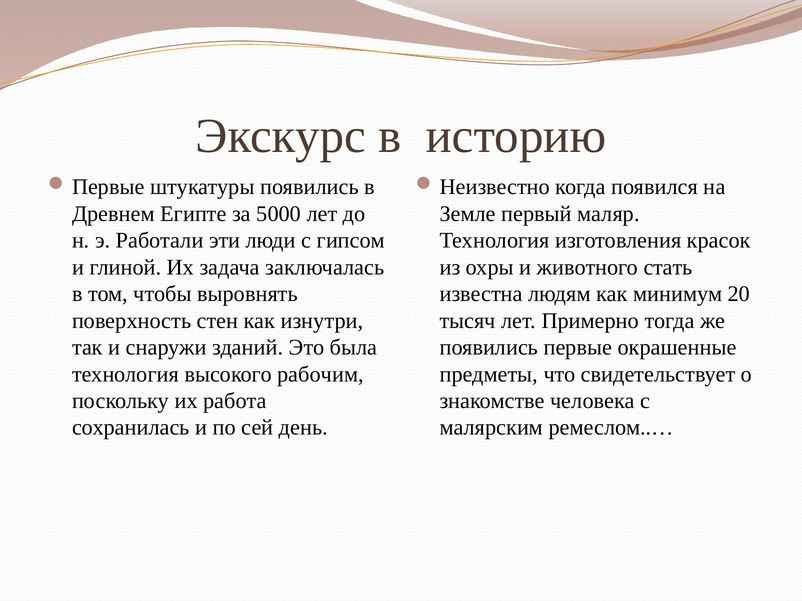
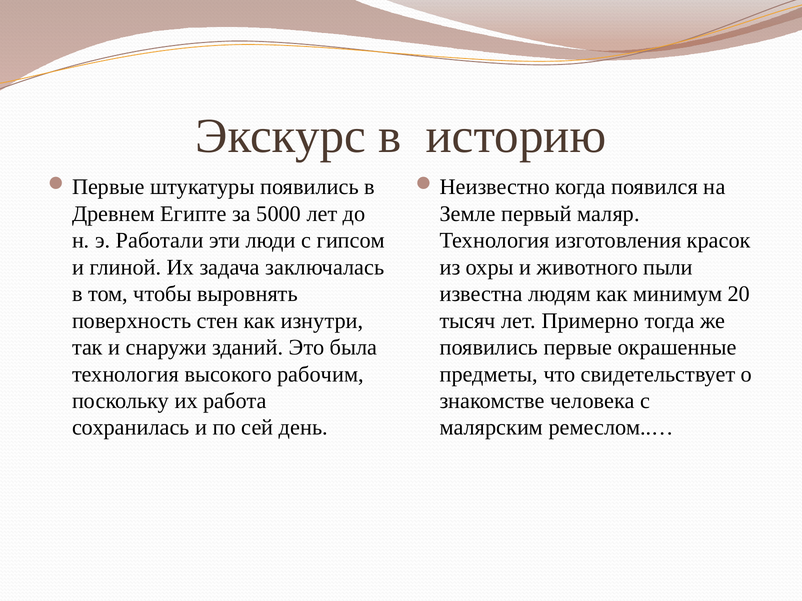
стать: стать -> пыли
